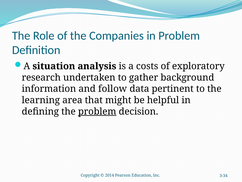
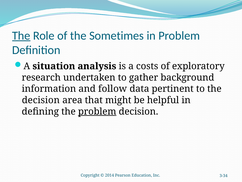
The at (21, 36) underline: none -> present
Companies: Companies -> Sometimes
learning at (41, 100): learning -> decision
